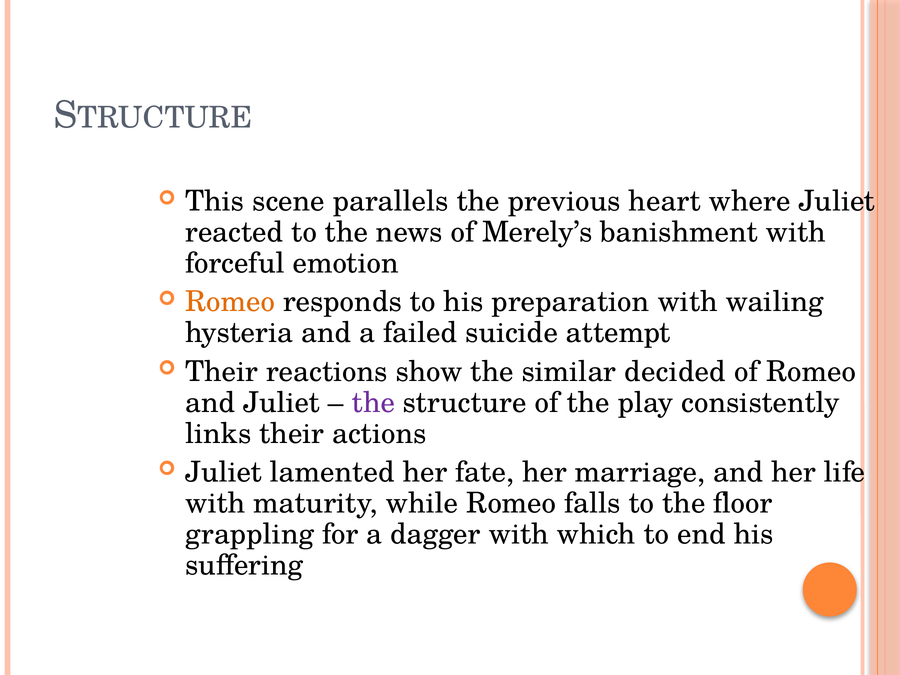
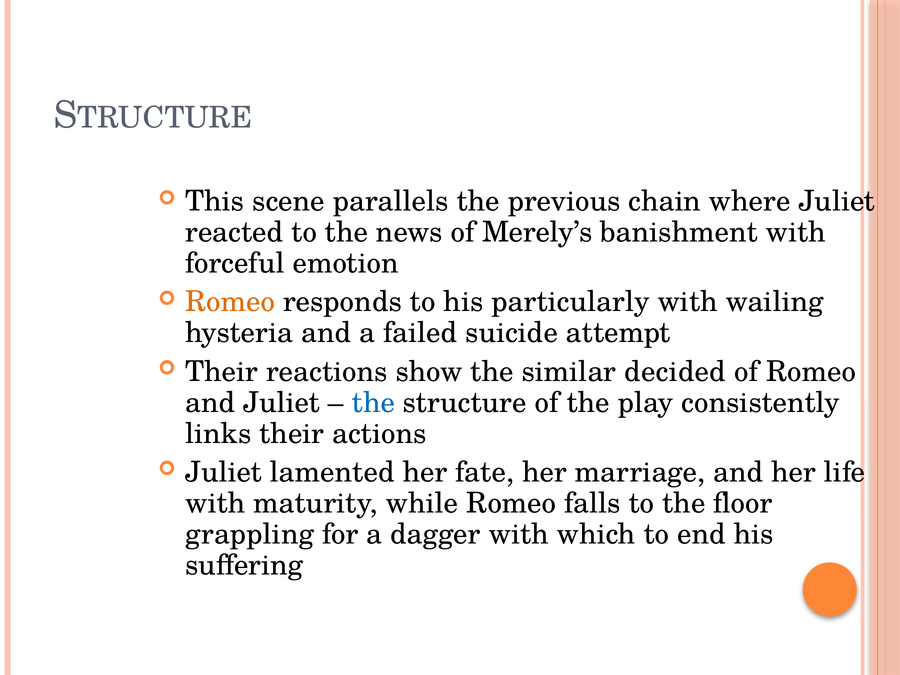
heart: heart -> chain
preparation: preparation -> particularly
the at (373, 403) colour: purple -> blue
